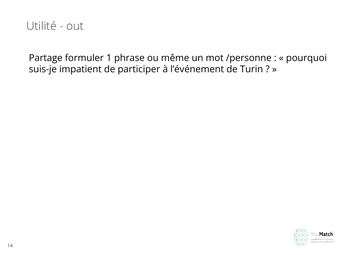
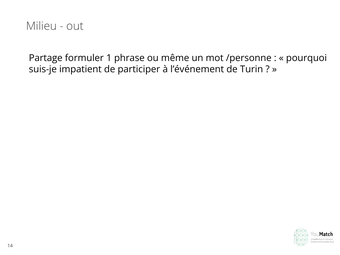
Utilité: Utilité -> Milieu
